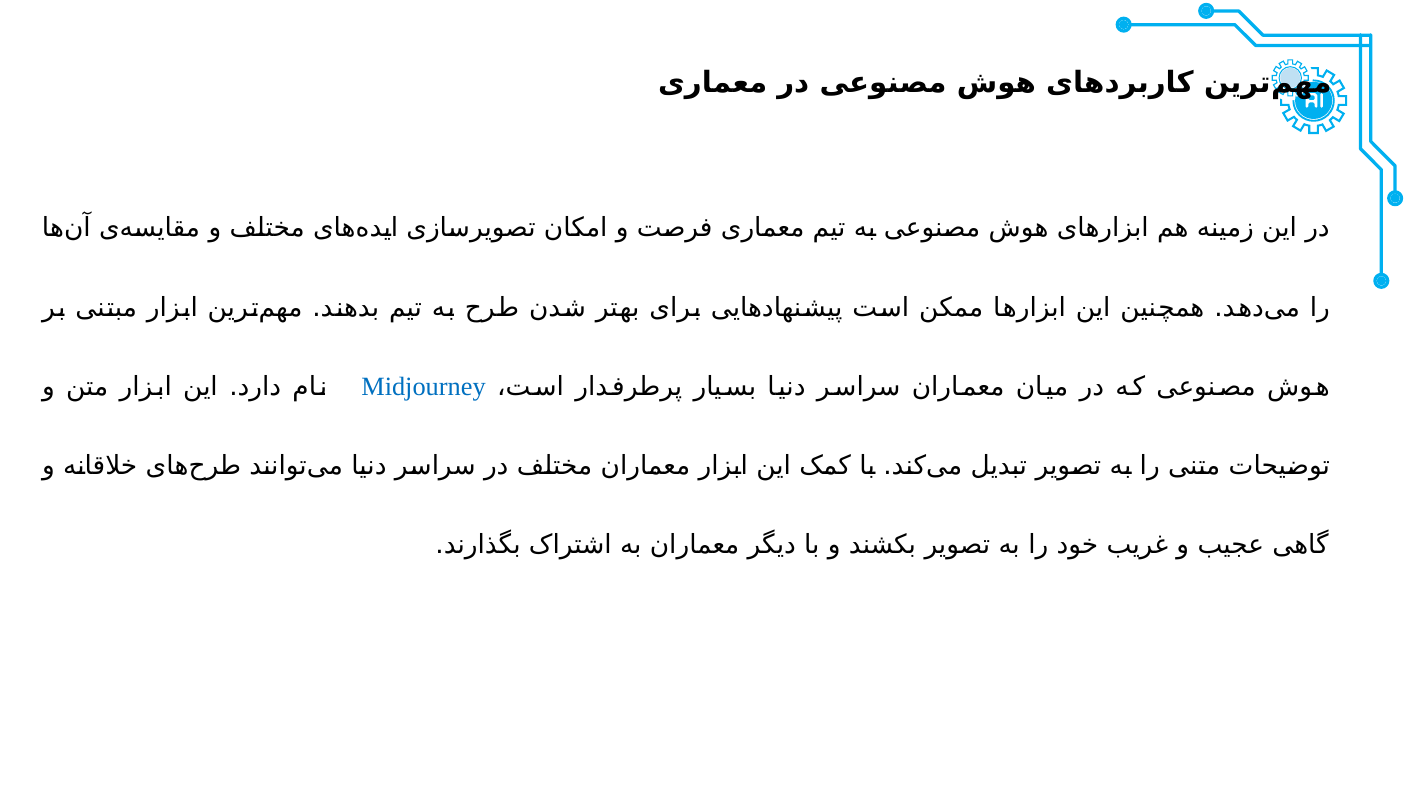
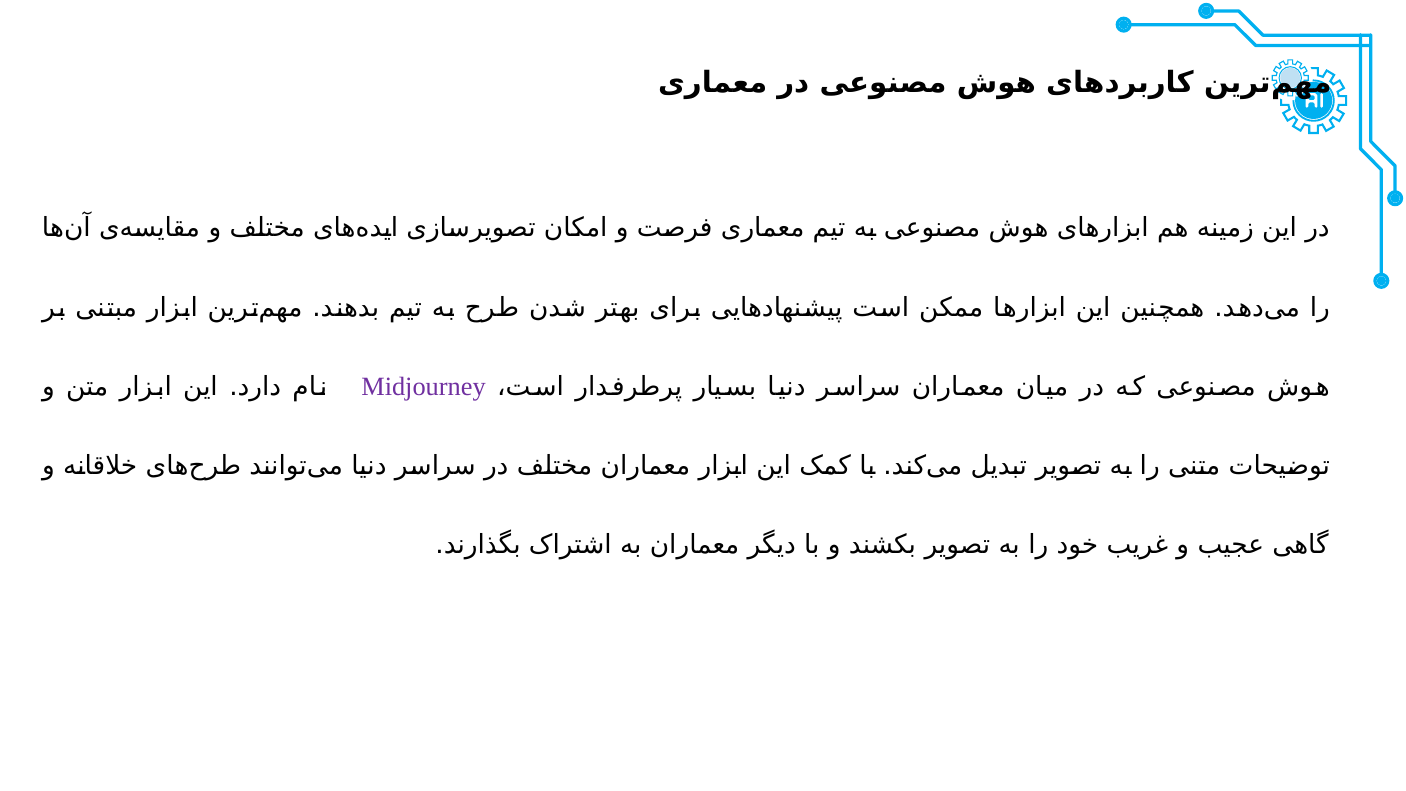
Midjourney colour: blue -> purple
